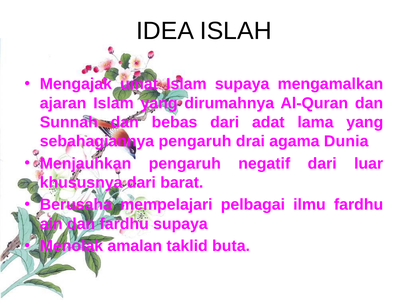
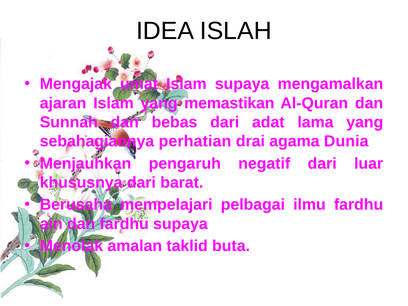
dirumahnya: dirumahnya -> memastikan
sebahagiannya pengaruh: pengaruh -> perhatian
